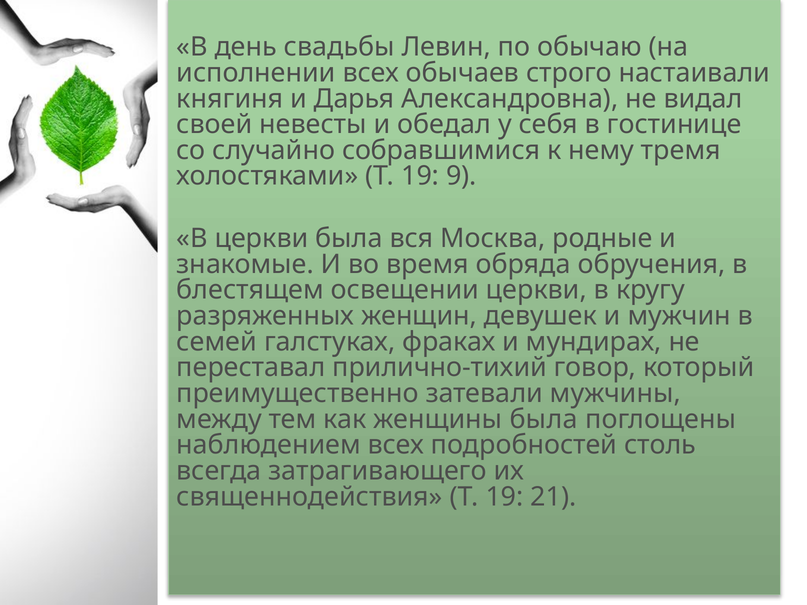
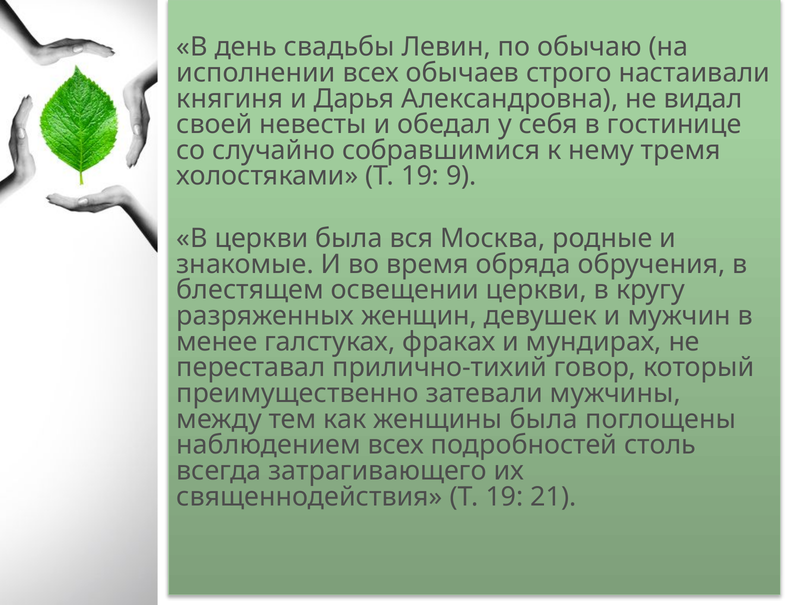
семей: семей -> менее
